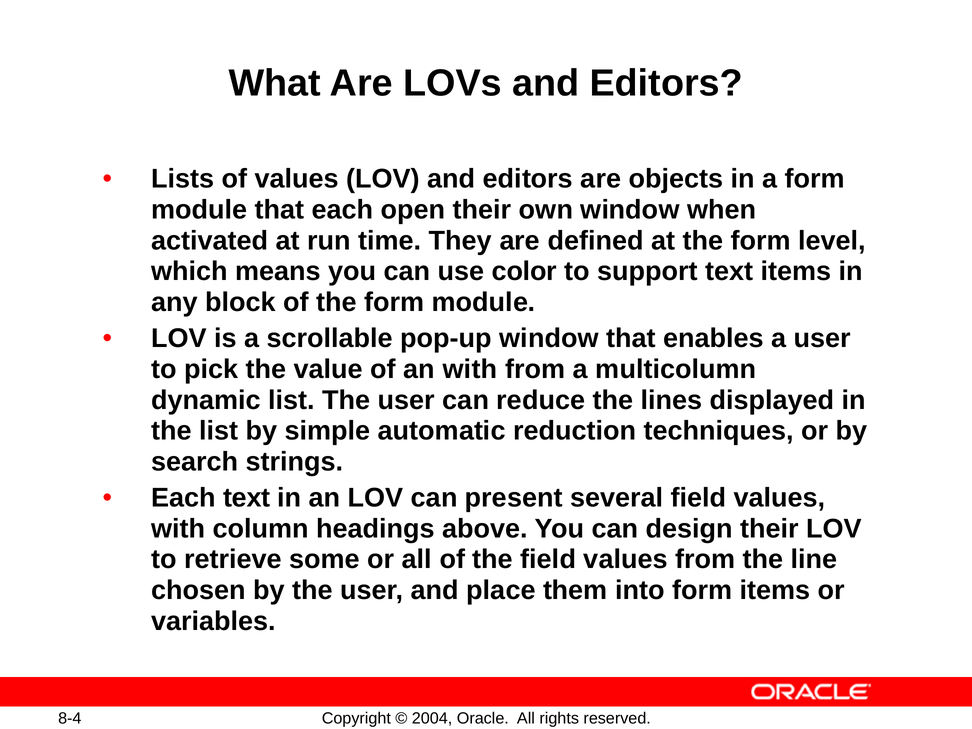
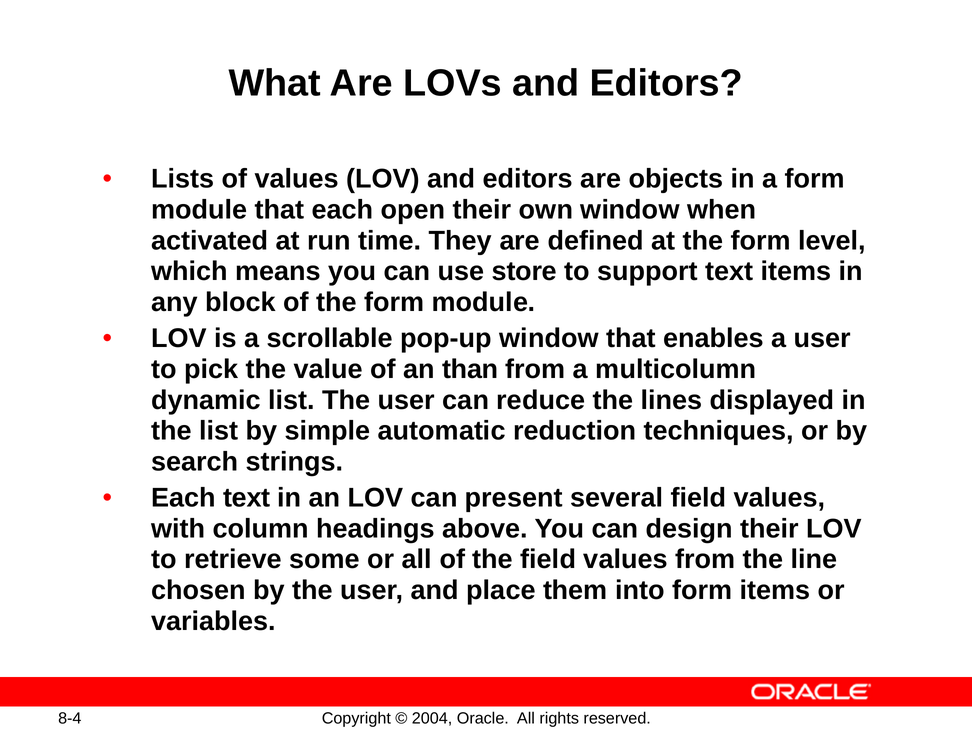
color: color -> store
an with: with -> than
